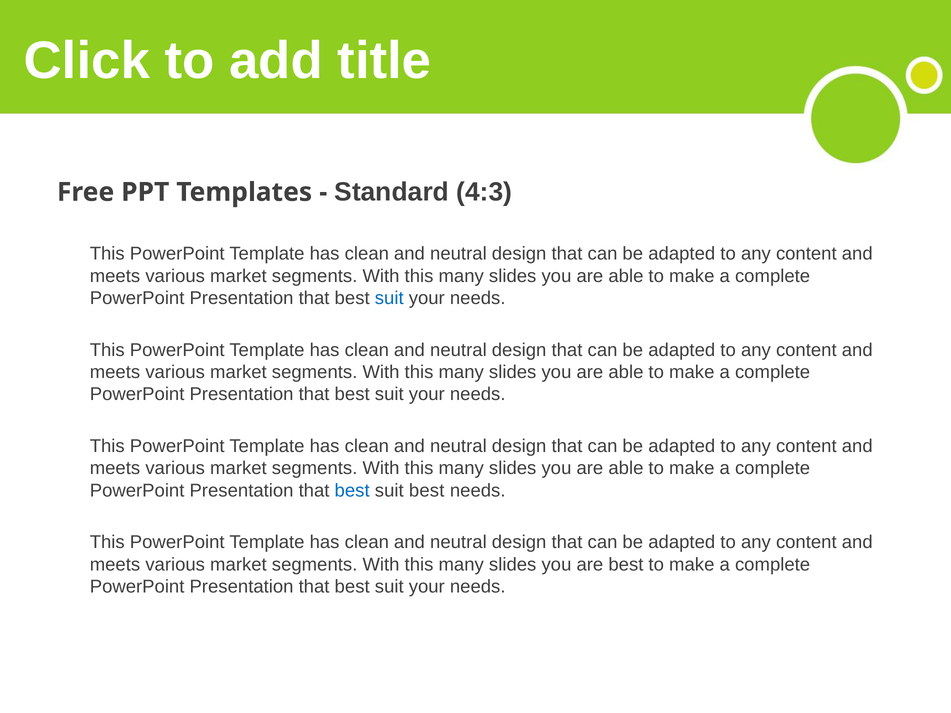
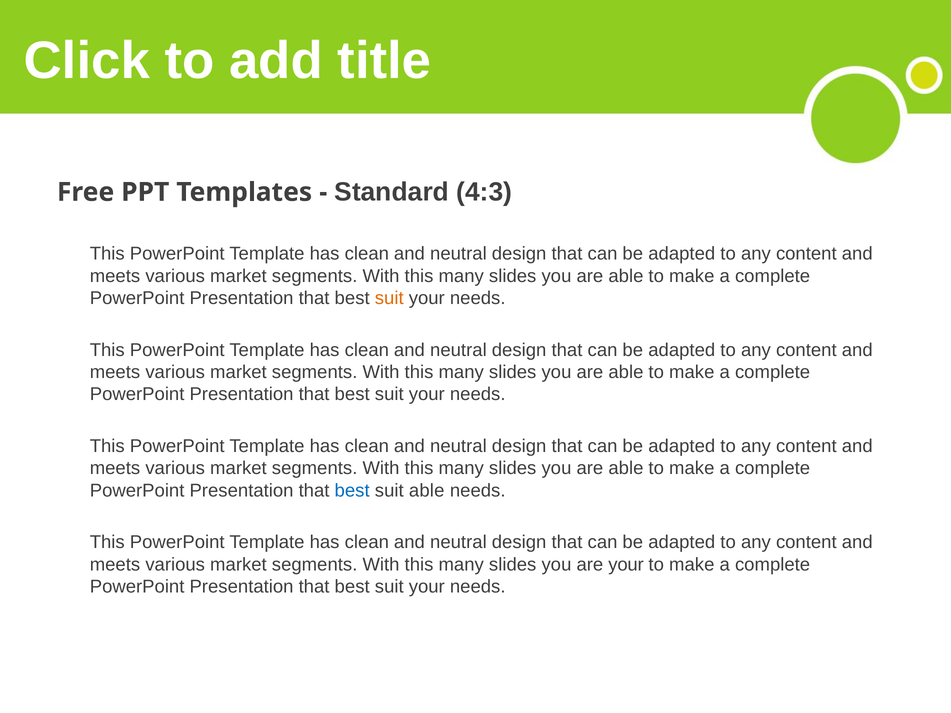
suit at (389, 298) colour: blue -> orange
suit best: best -> able
are best: best -> your
